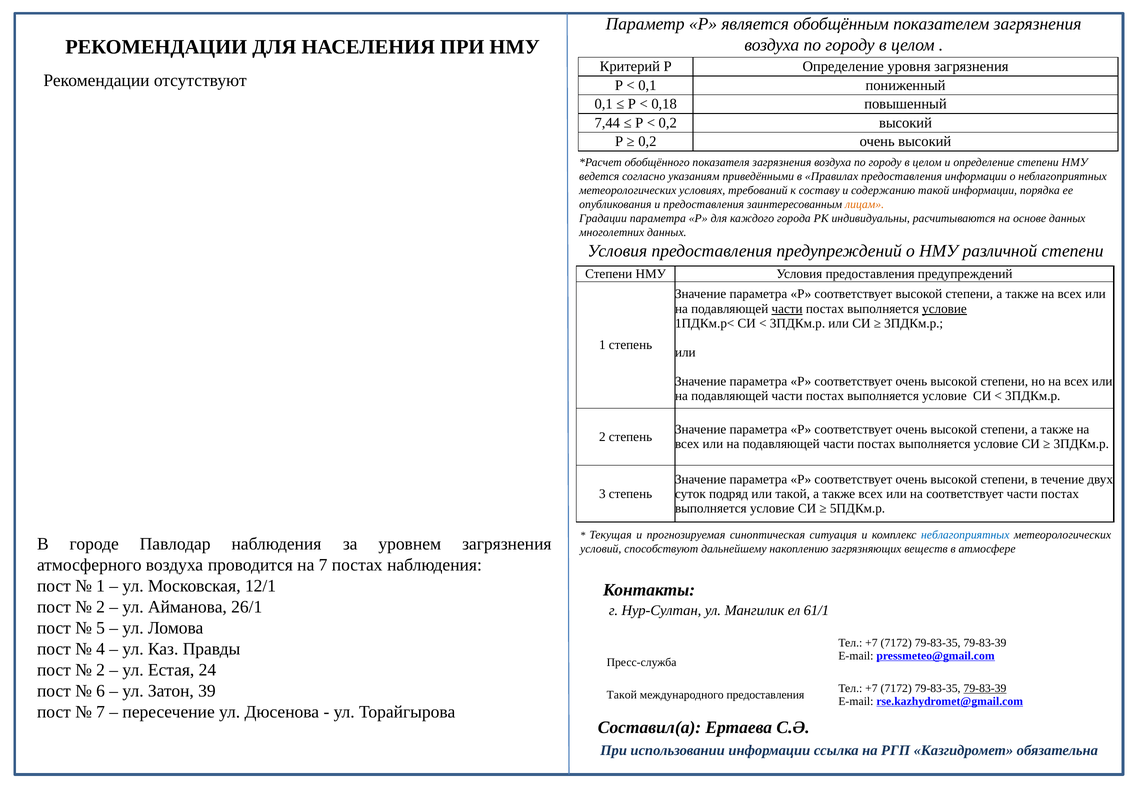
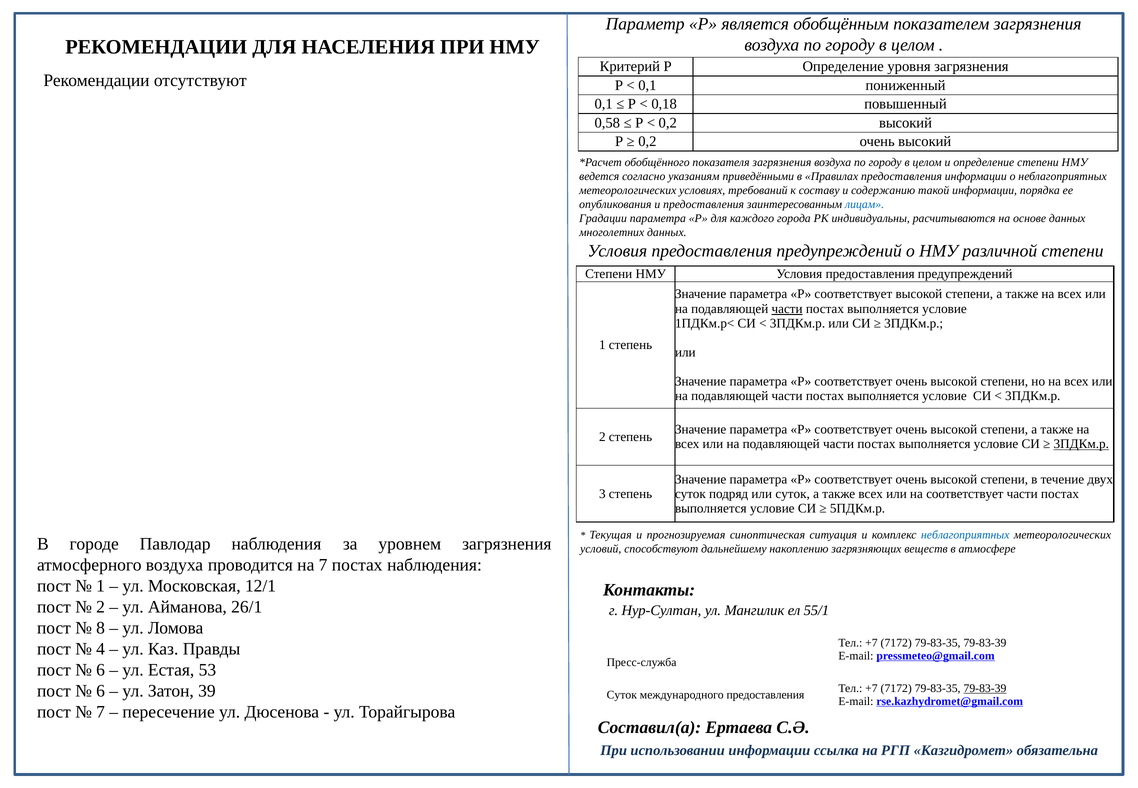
7,44: 7,44 -> 0,58
лицам colour: orange -> blue
условие at (944, 309) underline: present -> none
3ПДКм.р at (1081, 444) underline: none -> present
или такой: такой -> суток
61/1: 61/1 -> 55/1
5: 5 -> 8
2 at (101, 670): 2 -> 6
24: 24 -> 53
Такой at (622, 695): Такой -> Суток
